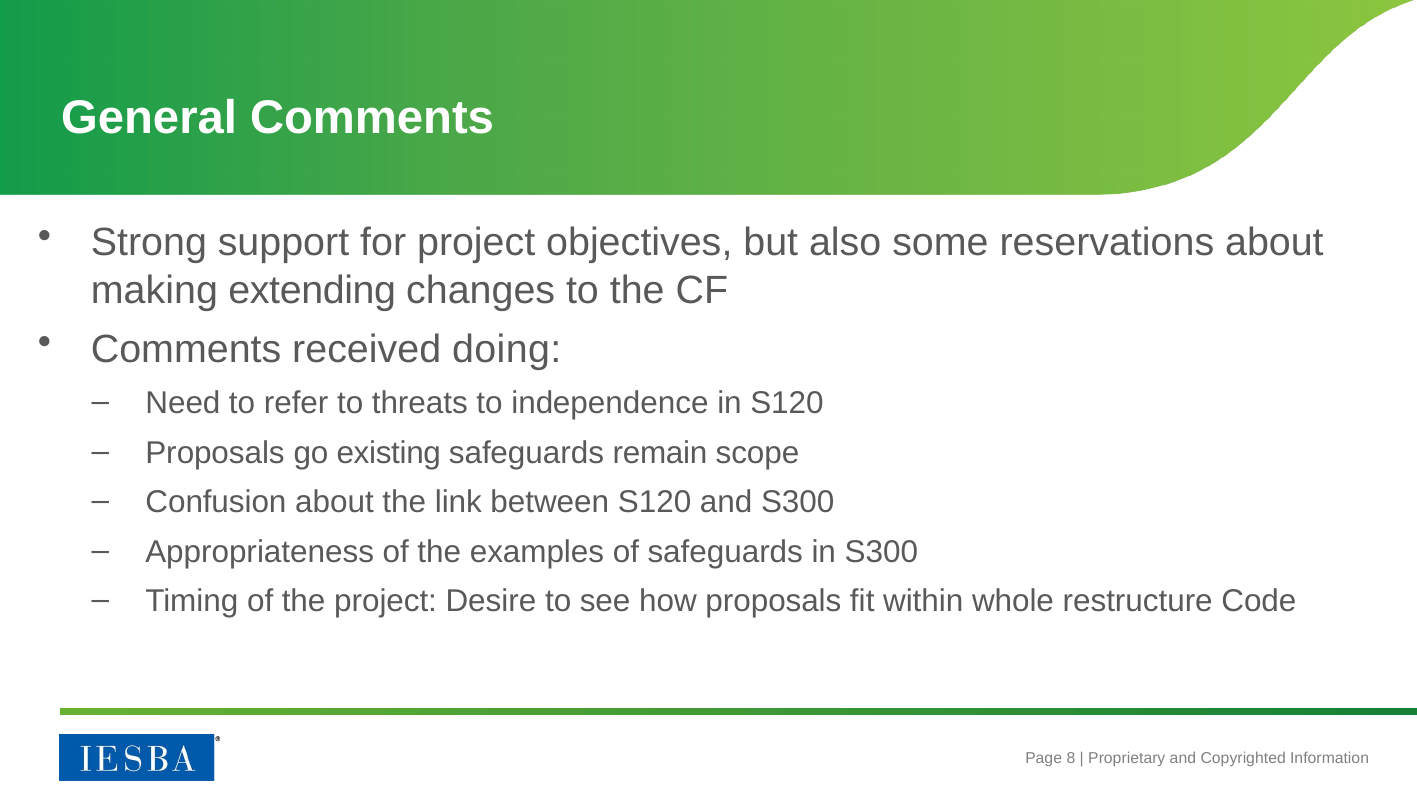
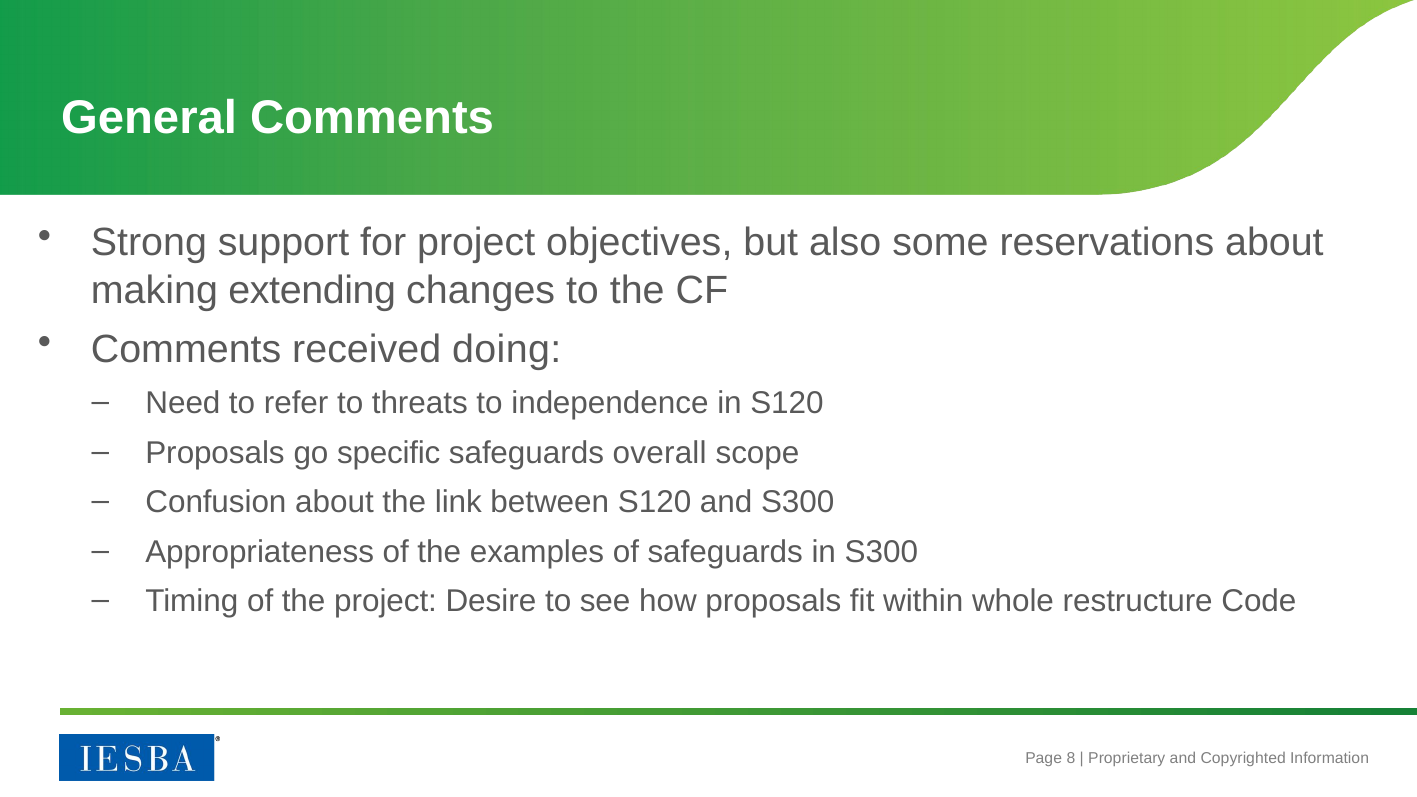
existing: existing -> specific
remain: remain -> overall
